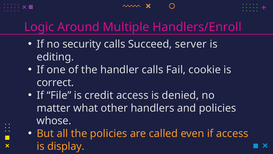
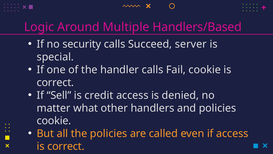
Handlers/Enroll: Handlers/Enroll -> Handlers/Based
editing: editing -> special
File: File -> Sell
whose at (54, 121): whose -> cookie
display at (66, 146): display -> correct
